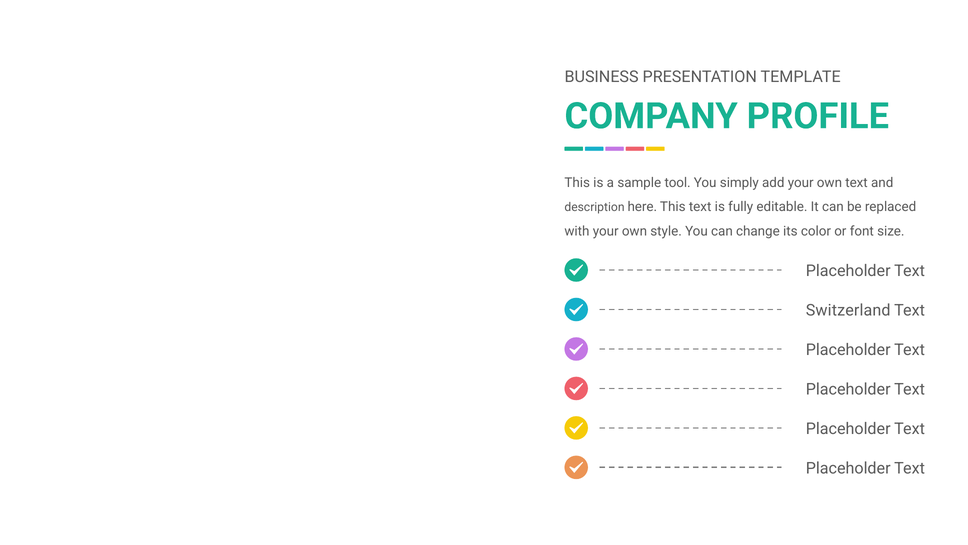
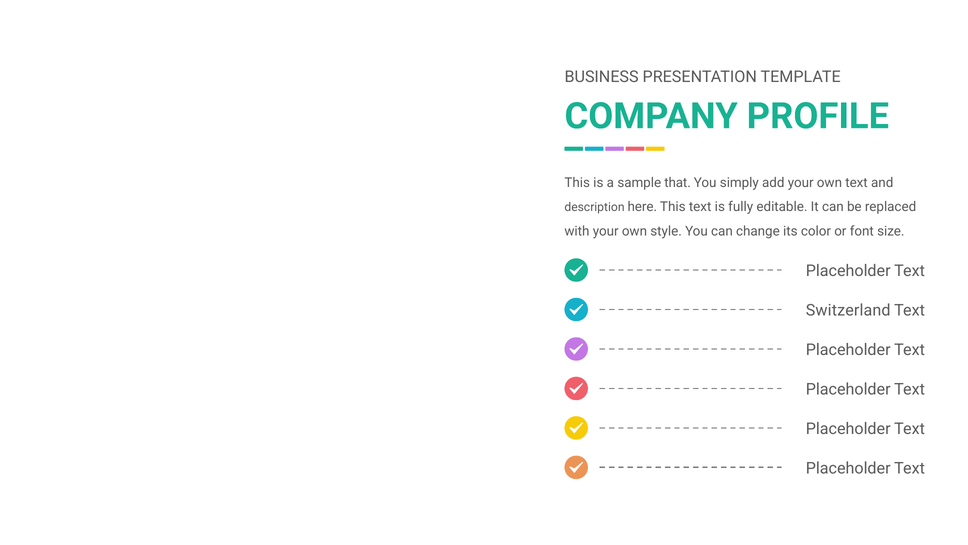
tool: tool -> that
